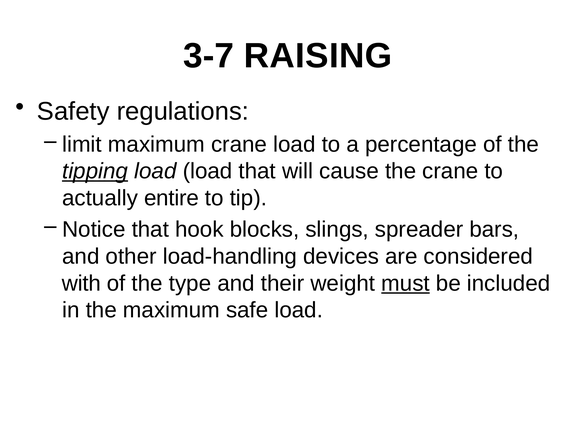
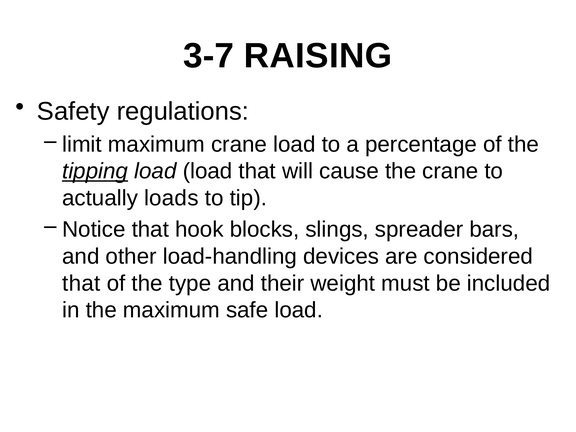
entire: entire -> loads
with at (81, 283): with -> that
must underline: present -> none
